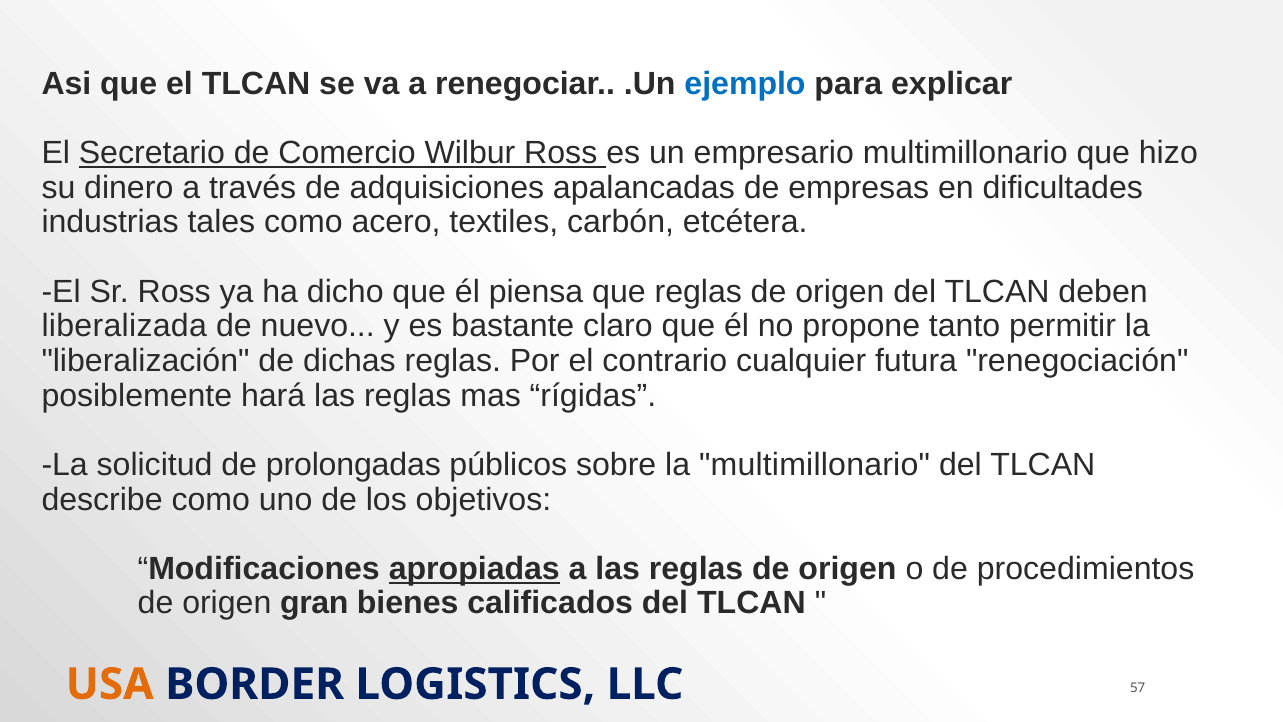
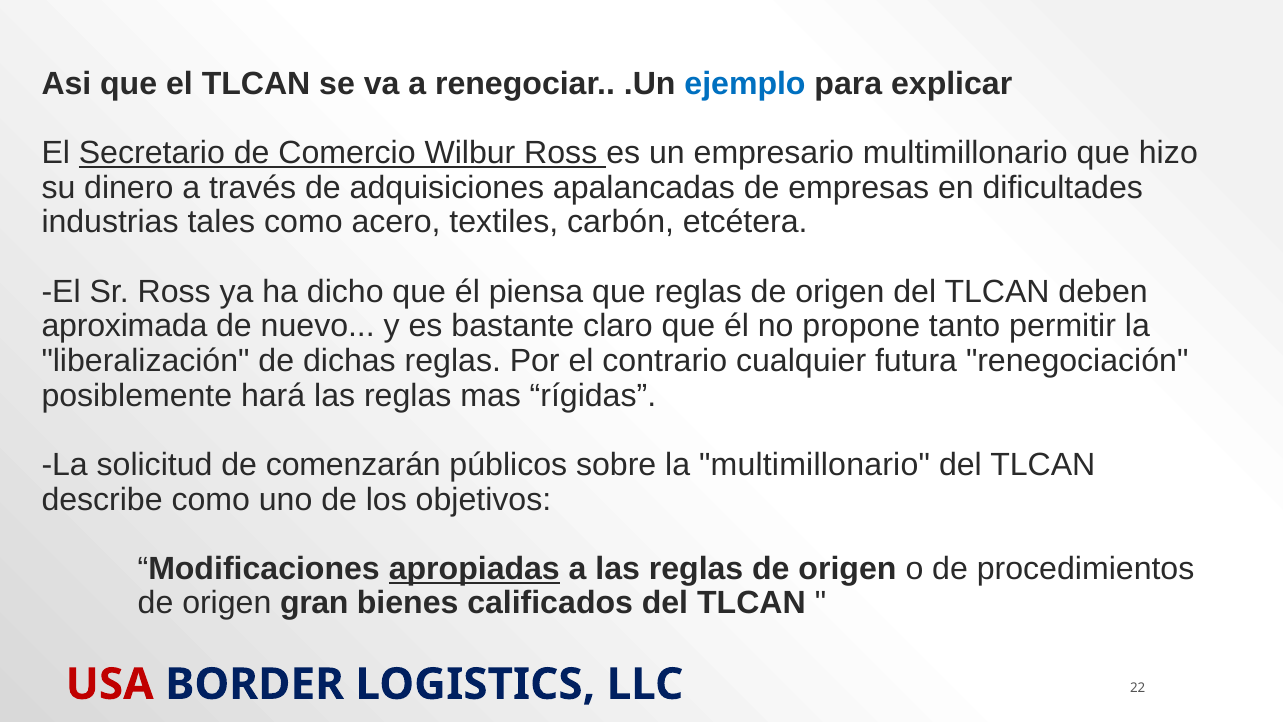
liberalizada: liberalizada -> aproximada
prolongadas: prolongadas -> comenzarán
USA colour: orange -> red
57: 57 -> 22
